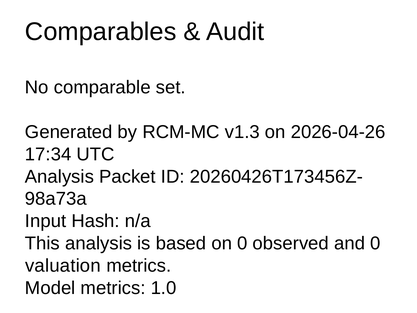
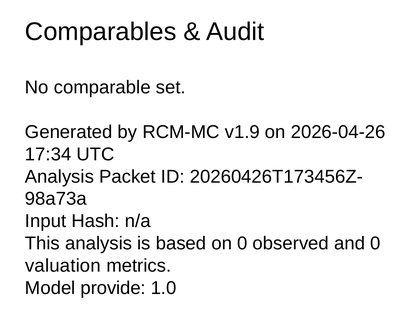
v1.3: v1.3 -> v1.9
Model metrics: metrics -> provide
